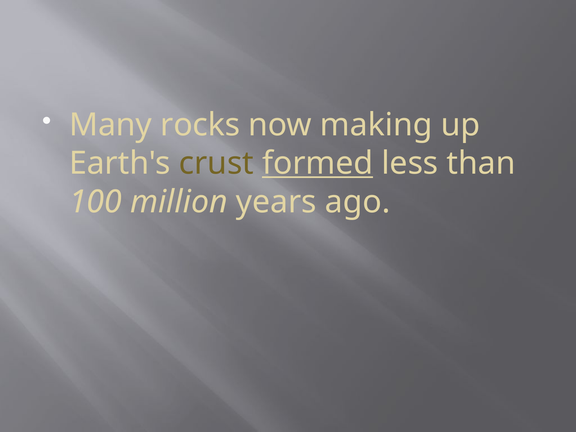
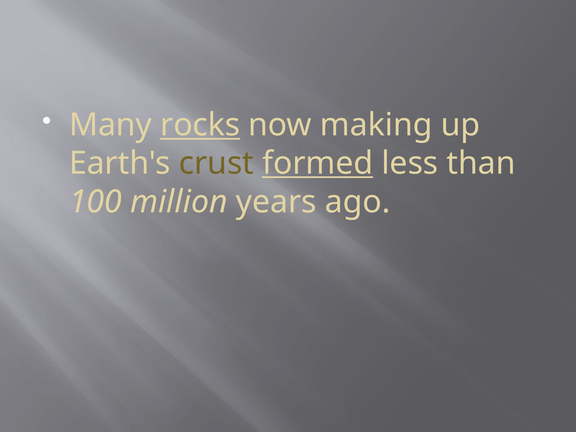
rocks underline: none -> present
